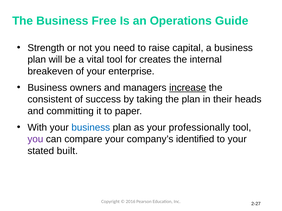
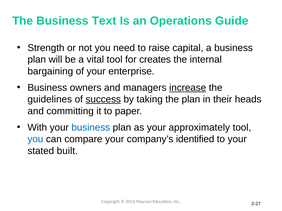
Free: Free -> Text
breakeven: breakeven -> bargaining
consistent: consistent -> guidelines
success underline: none -> present
professionally: professionally -> approximately
you at (35, 139) colour: purple -> blue
